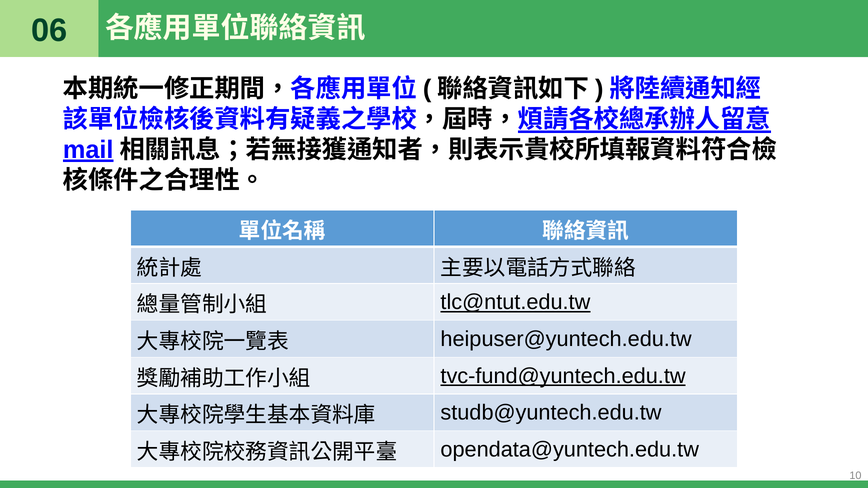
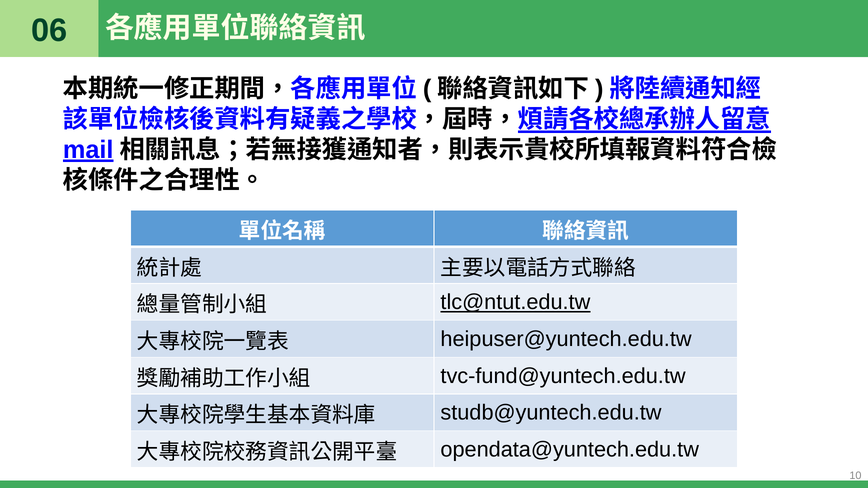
tvc-fund@yuntech.edu.tw underline: present -> none
